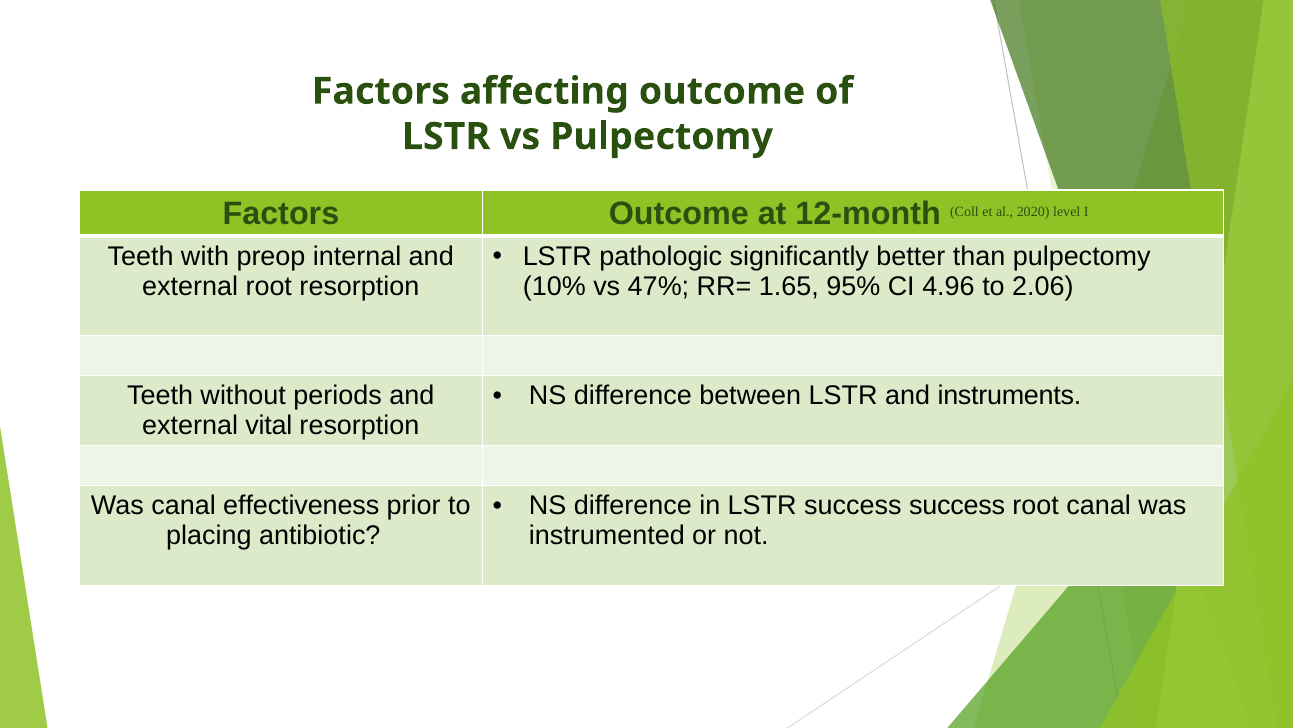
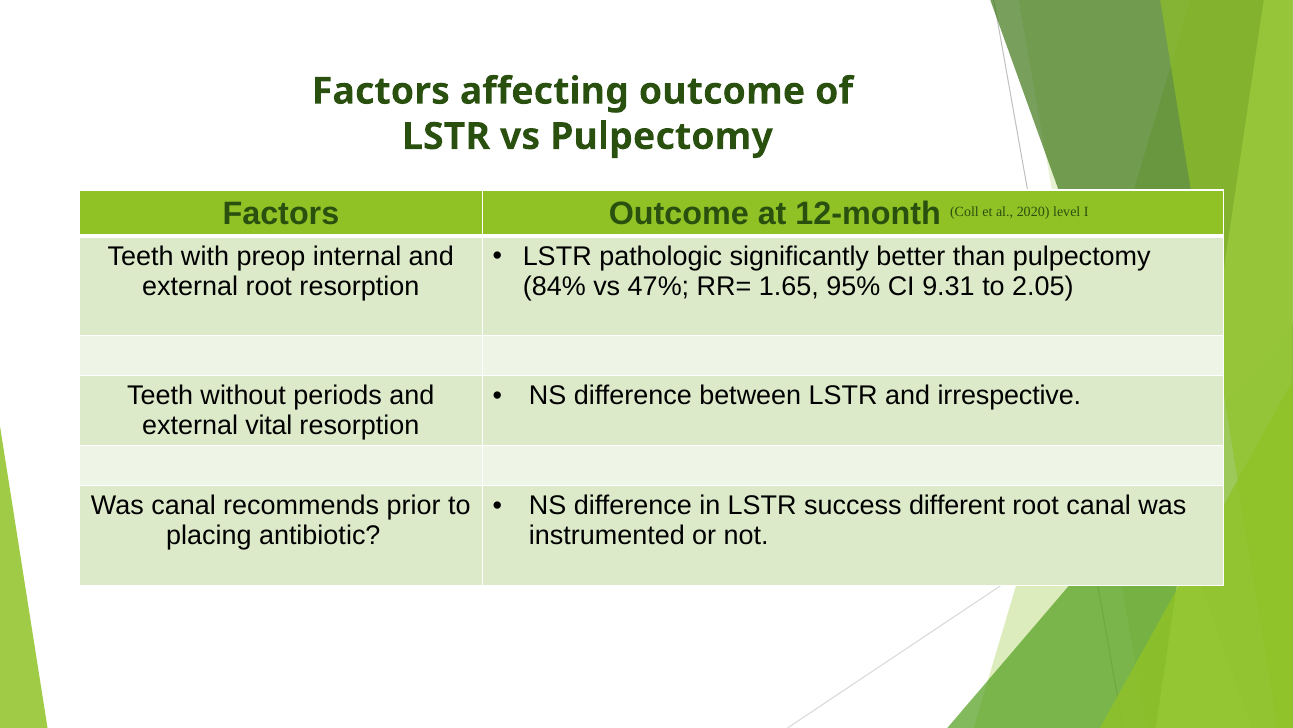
10%: 10% -> 84%
4.96: 4.96 -> 9.31
2.06: 2.06 -> 2.05
instruments: instruments -> irrespective
success success: success -> different
effectiveness: effectiveness -> recommends
